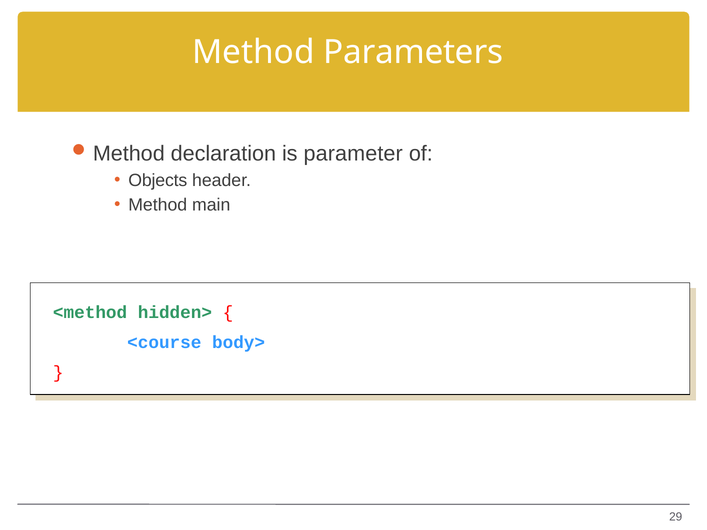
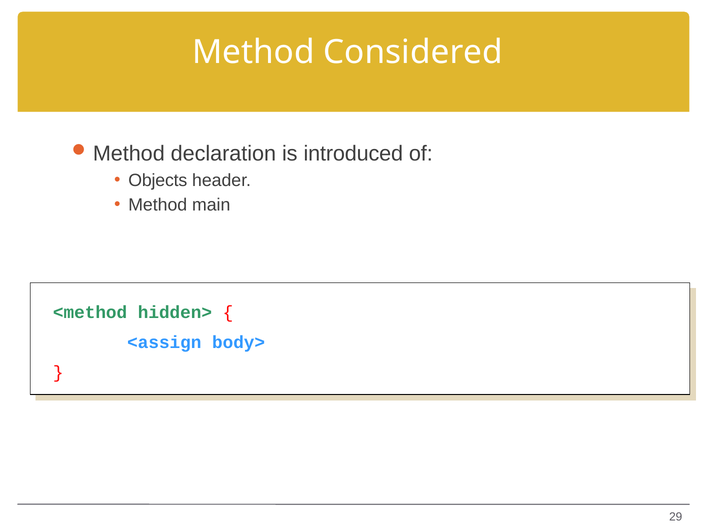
Parameters: Parameters -> Considered
parameter: parameter -> introduced
<course: <course -> <assign
